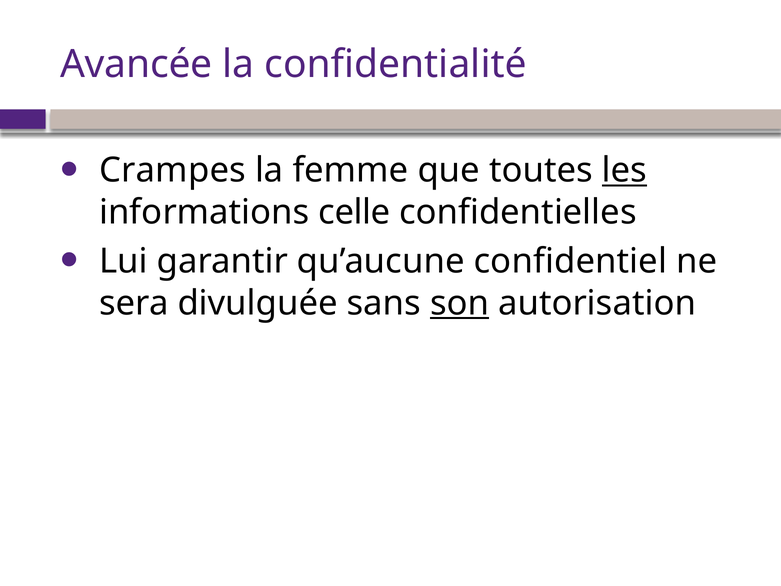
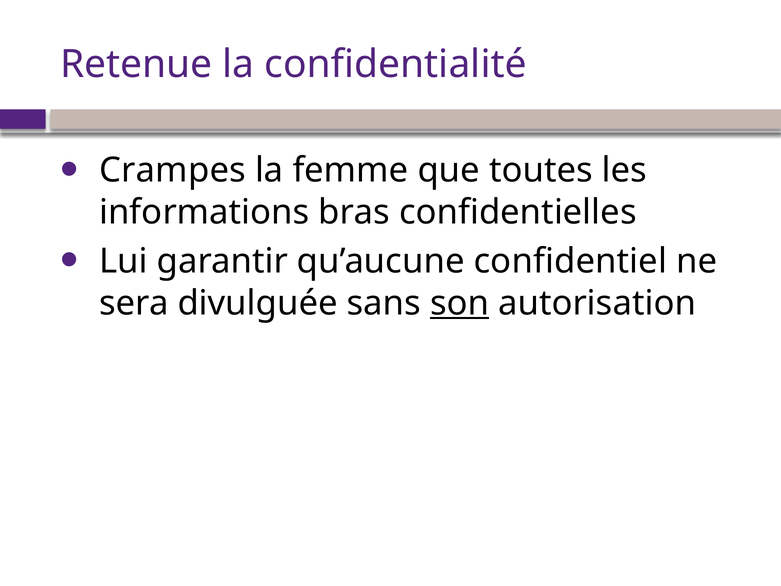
Avancée: Avancée -> Retenue
les underline: present -> none
celle: celle -> bras
